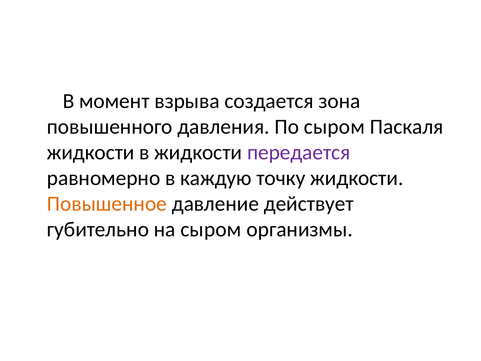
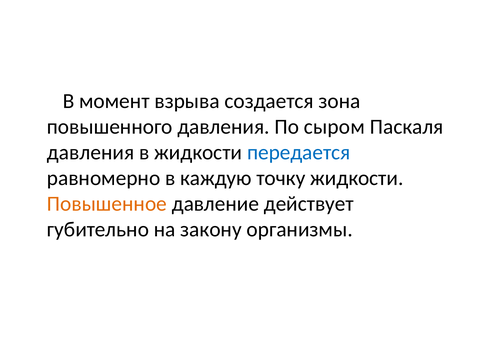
жидкости at (91, 152): жидкости -> давления
передается colour: purple -> blue
на сыром: сыром -> закону
